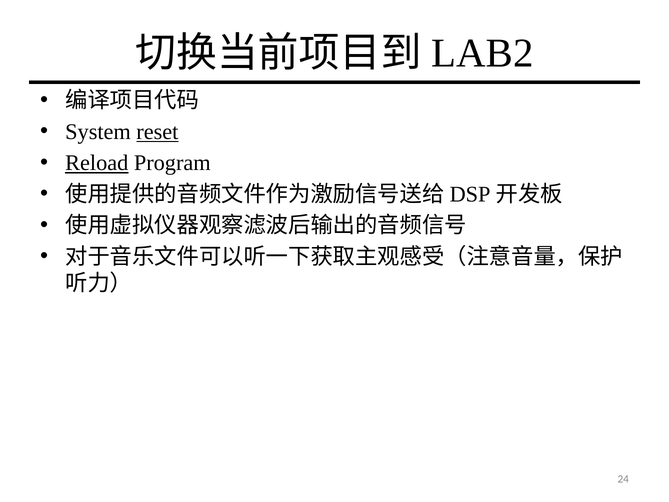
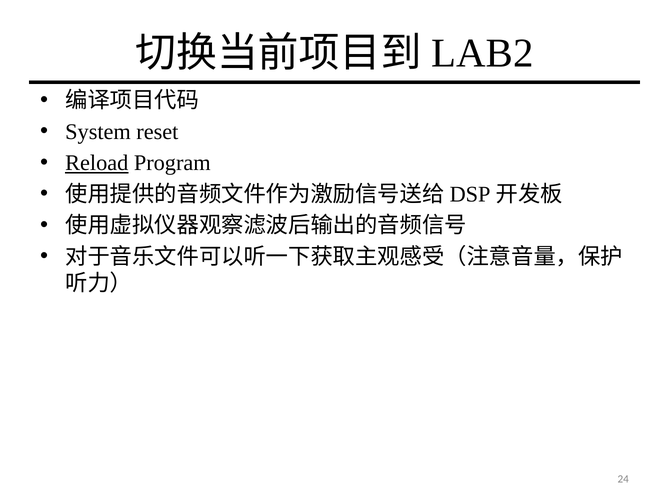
reset underline: present -> none
